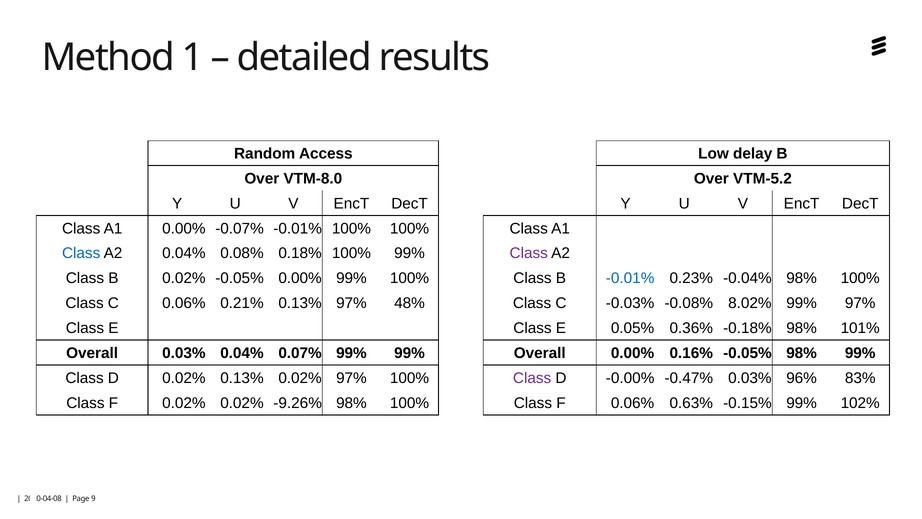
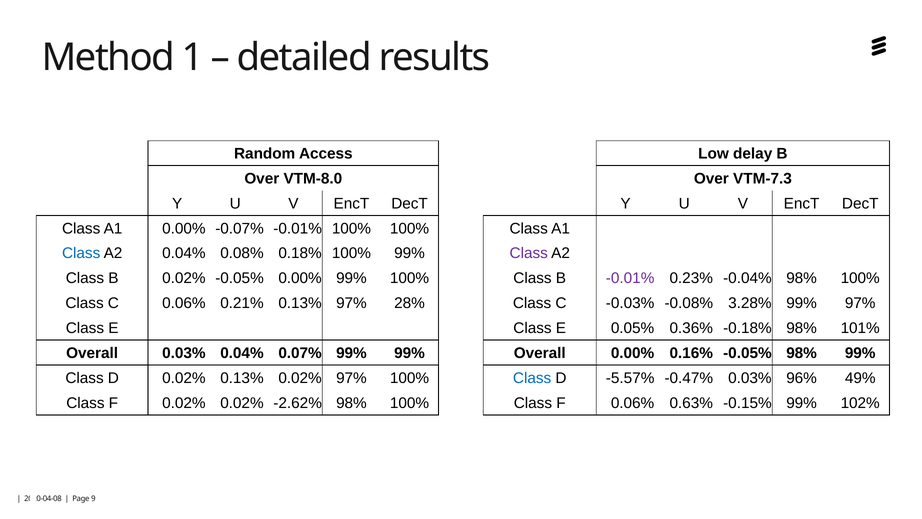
VTM-5.2: VTM-5.2 -> VTM-7.3
-0.01% at (630, 278) colour: blue -> purple
48%: 48% -> 28%
8.02%: 8.02% -> 3.28%
Class at (532, 378) colour: purple -> blue
-0.00%: -0.00% -> -5.57%
83%: 83% -> 49%
-9.26%: -9.26% -> -2.62%
